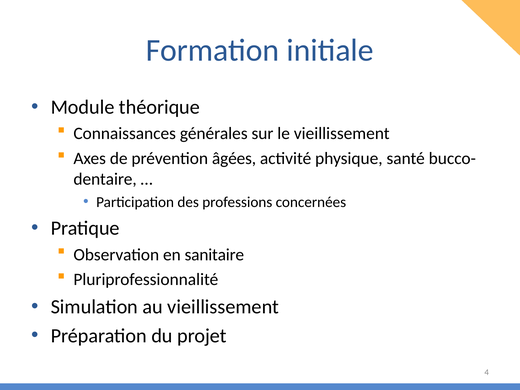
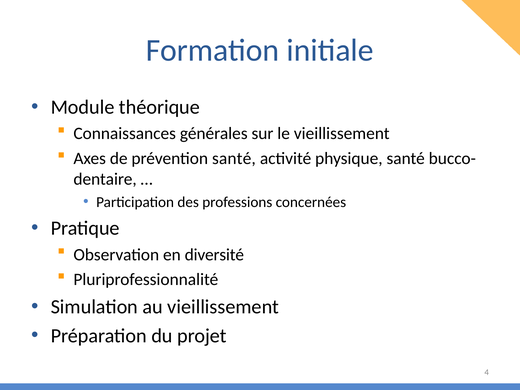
prévention âgées: âgées -> santé
sanitaire: sanitaire -> diversité
